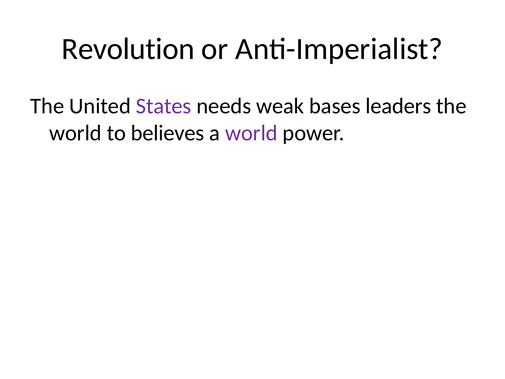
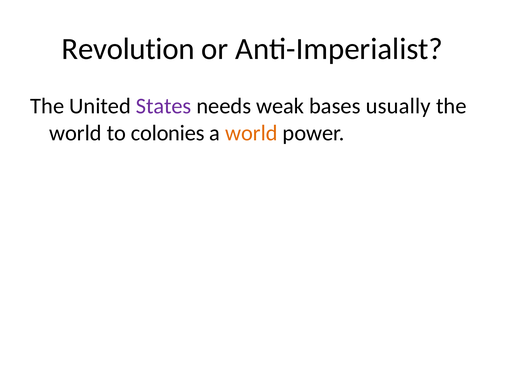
leaders: leaders -> usually
believes: believes -> colonies
world at (251, 133) colour: purple -> orange
